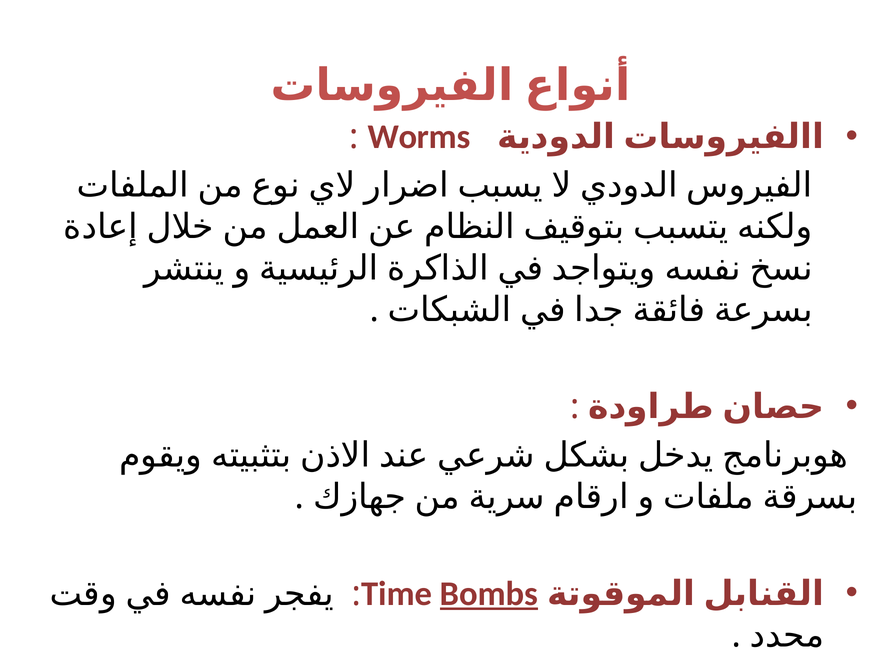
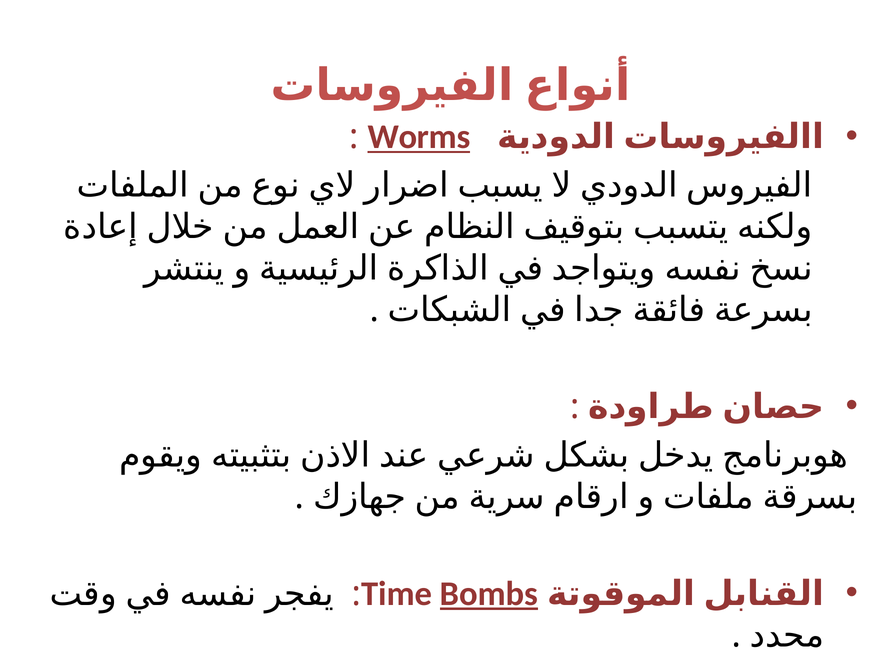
Worms underline: none -> present
